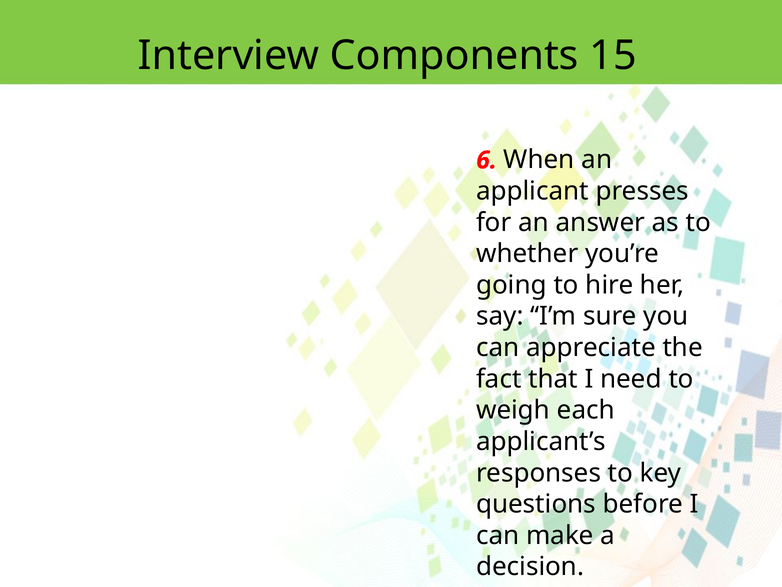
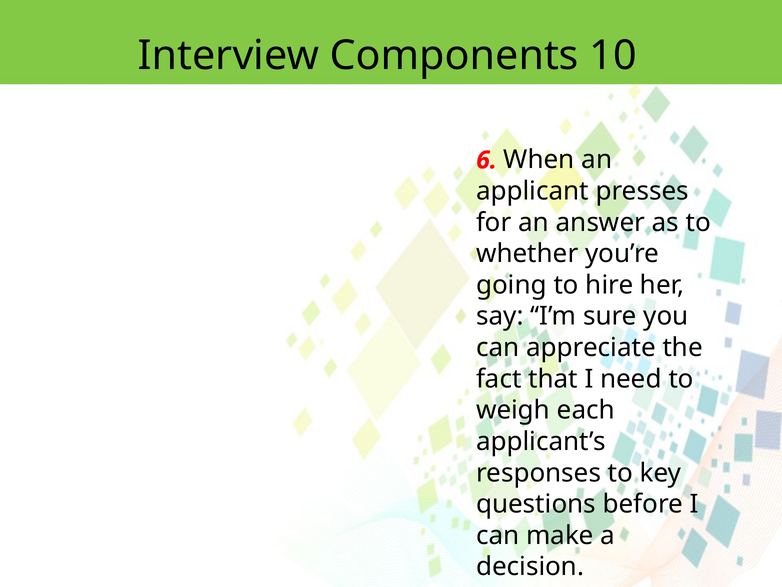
15: 15 -> 10
